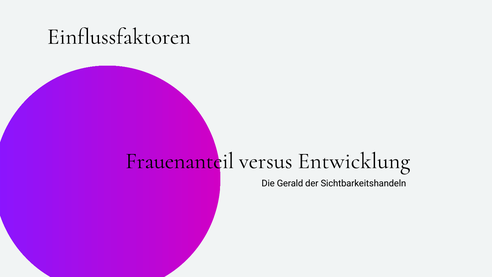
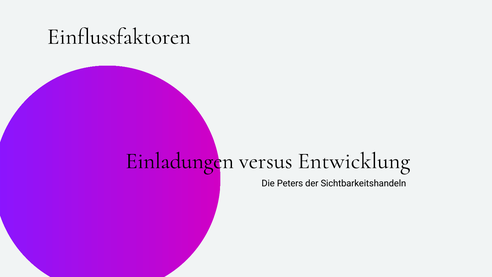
Frauenanteil: Frauenanteil -> Einladungen
Gerald: Gerald -> Peters
